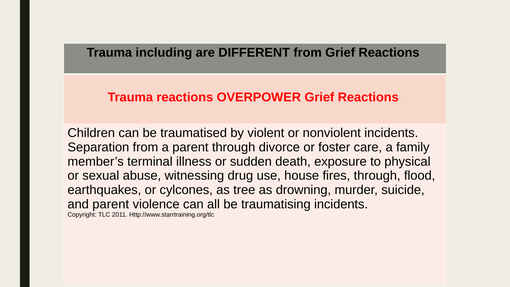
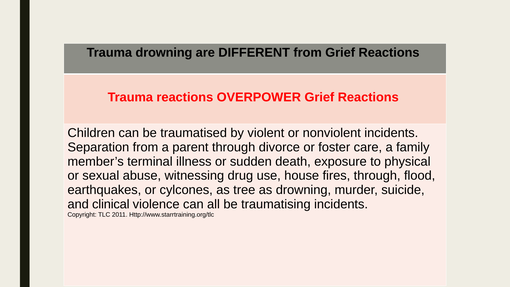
Trauma including: including -> drowning
and parent: parent -> clinical
